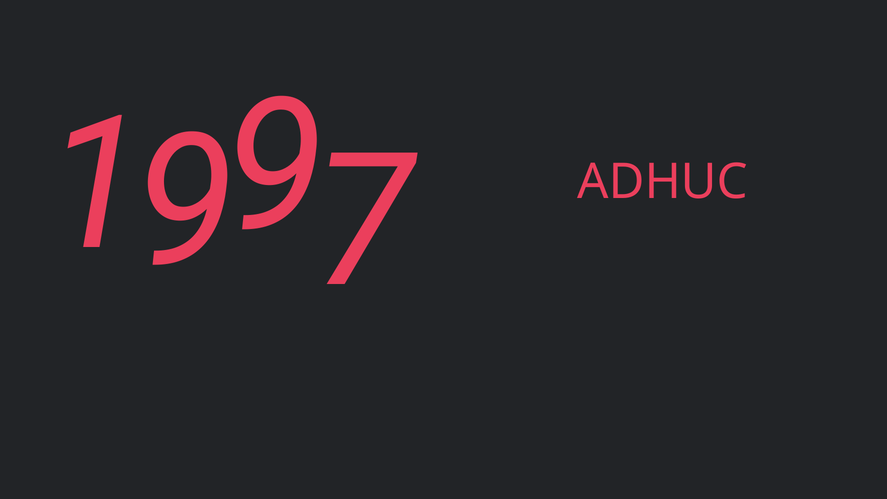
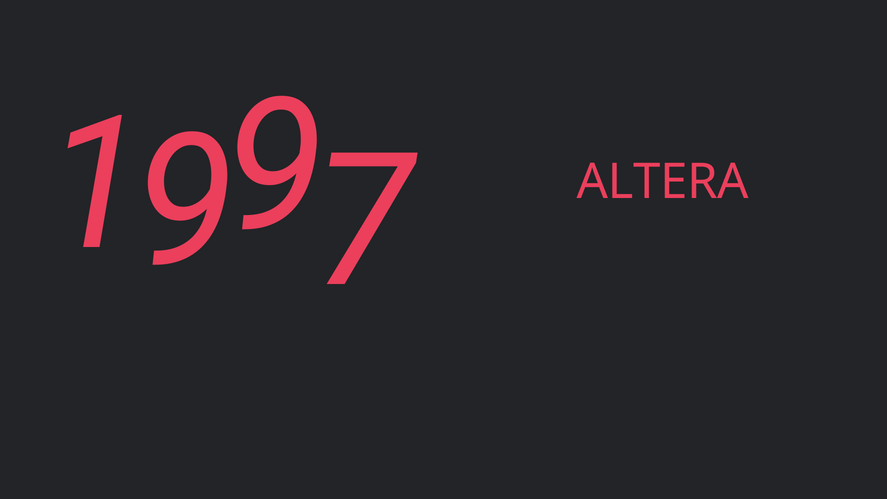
ADHUC: ADHUC -> ALTERA
